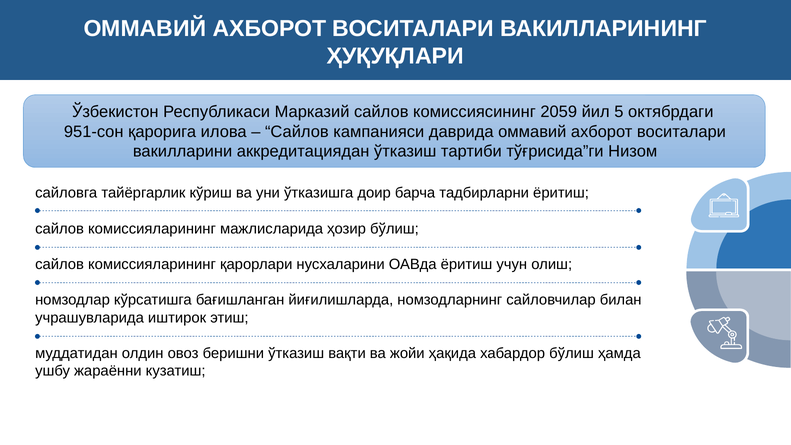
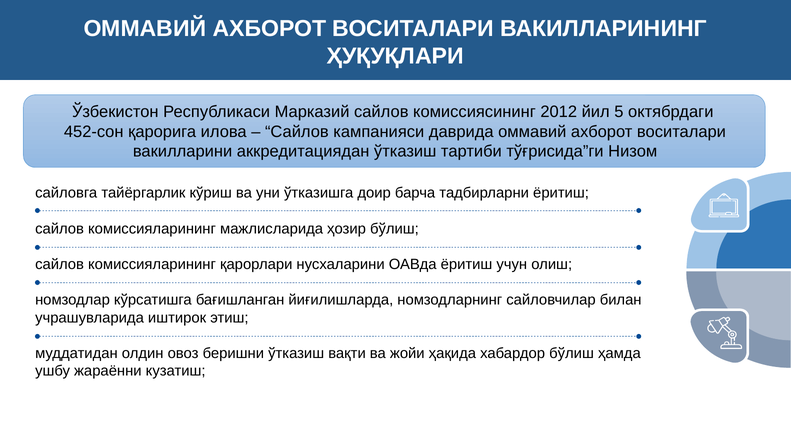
2059: 2059 -> 2012
951-сон: 951-сон -> 452-сон
